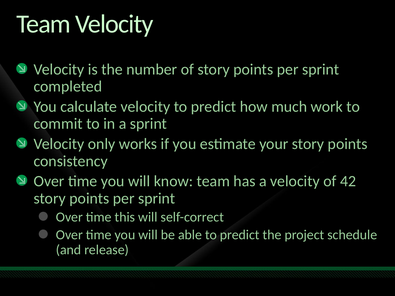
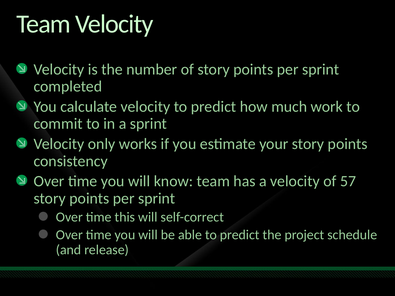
42: 42 -> 57
